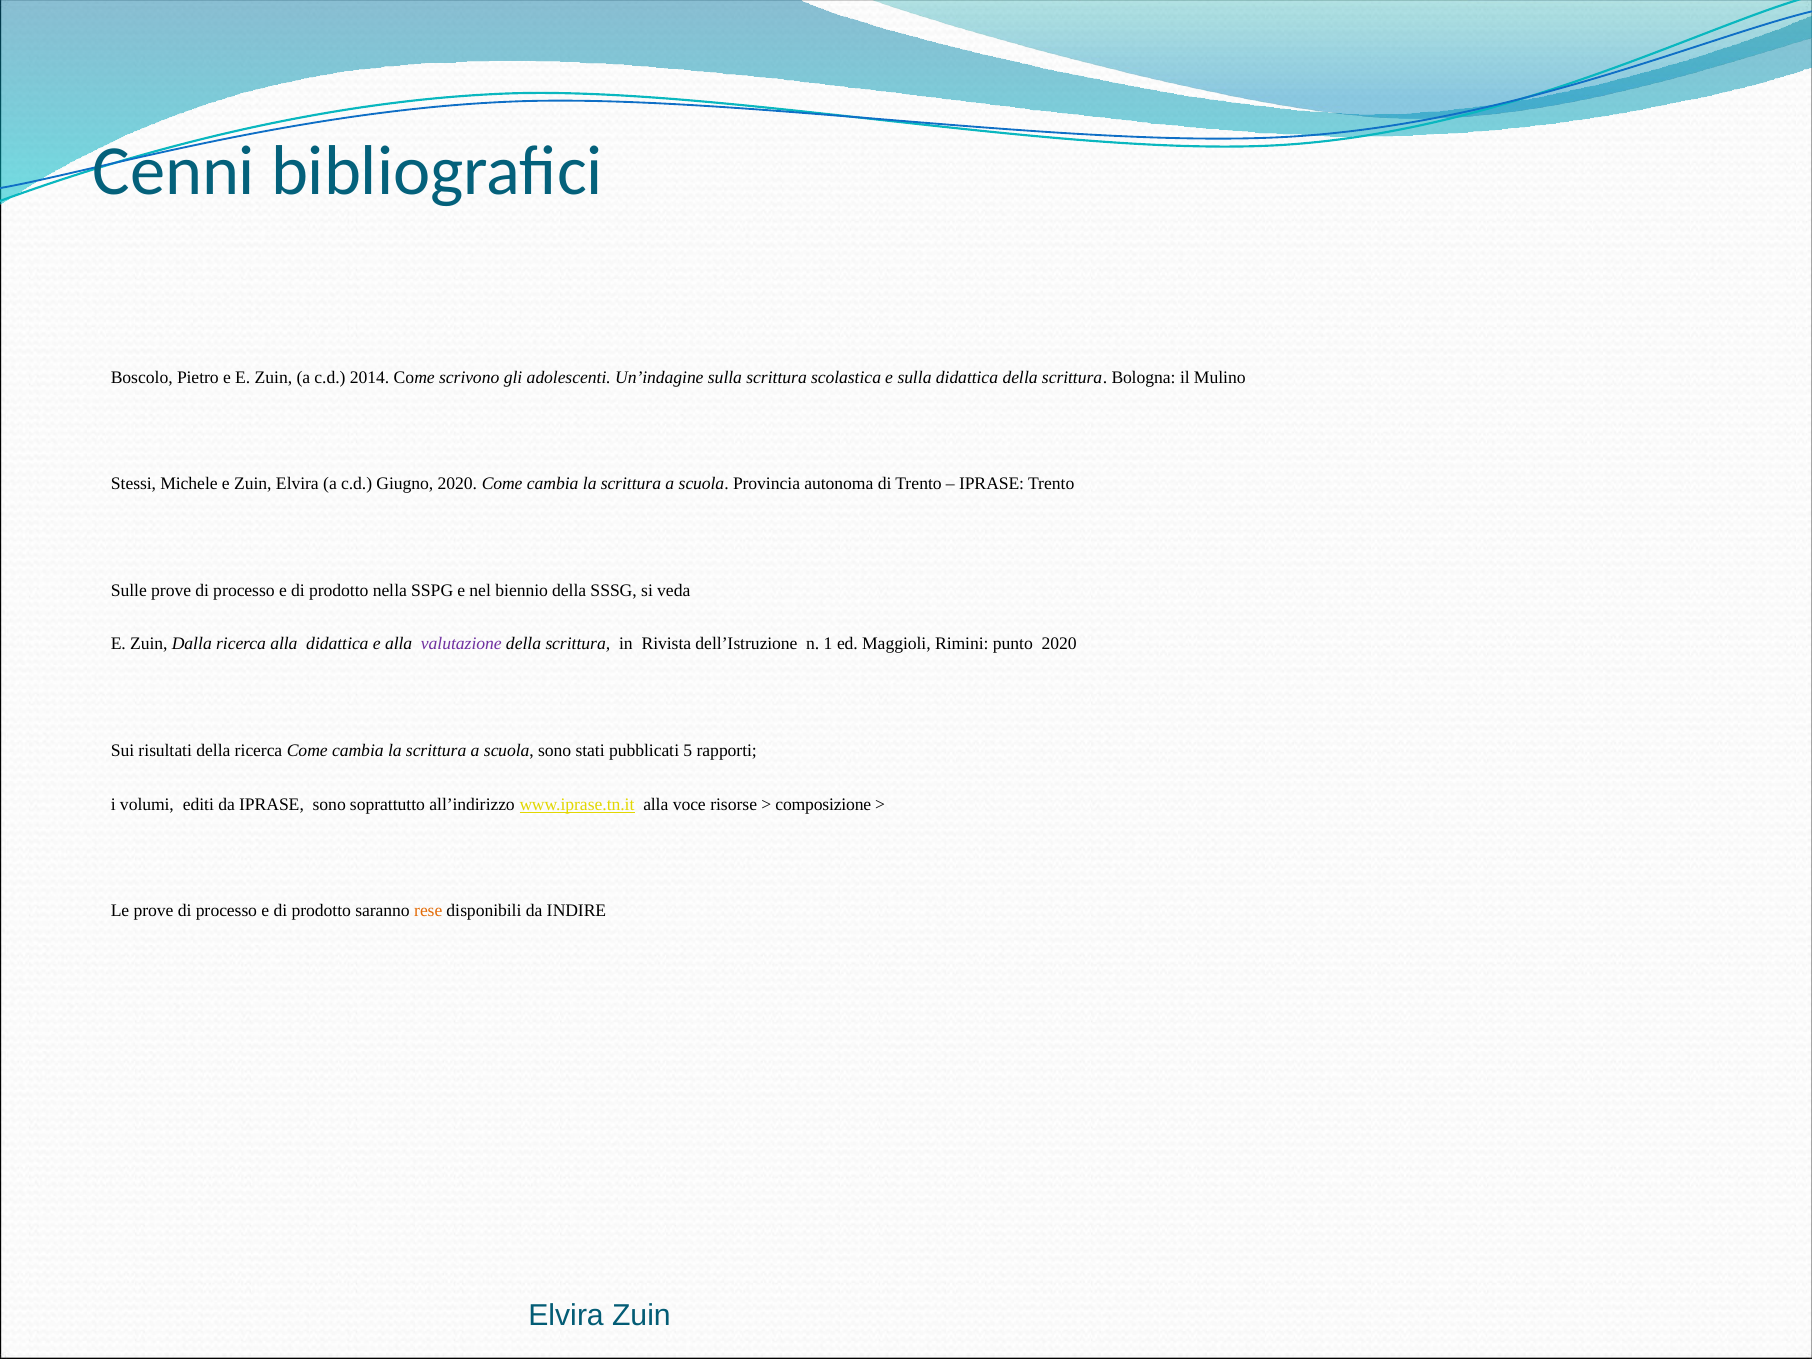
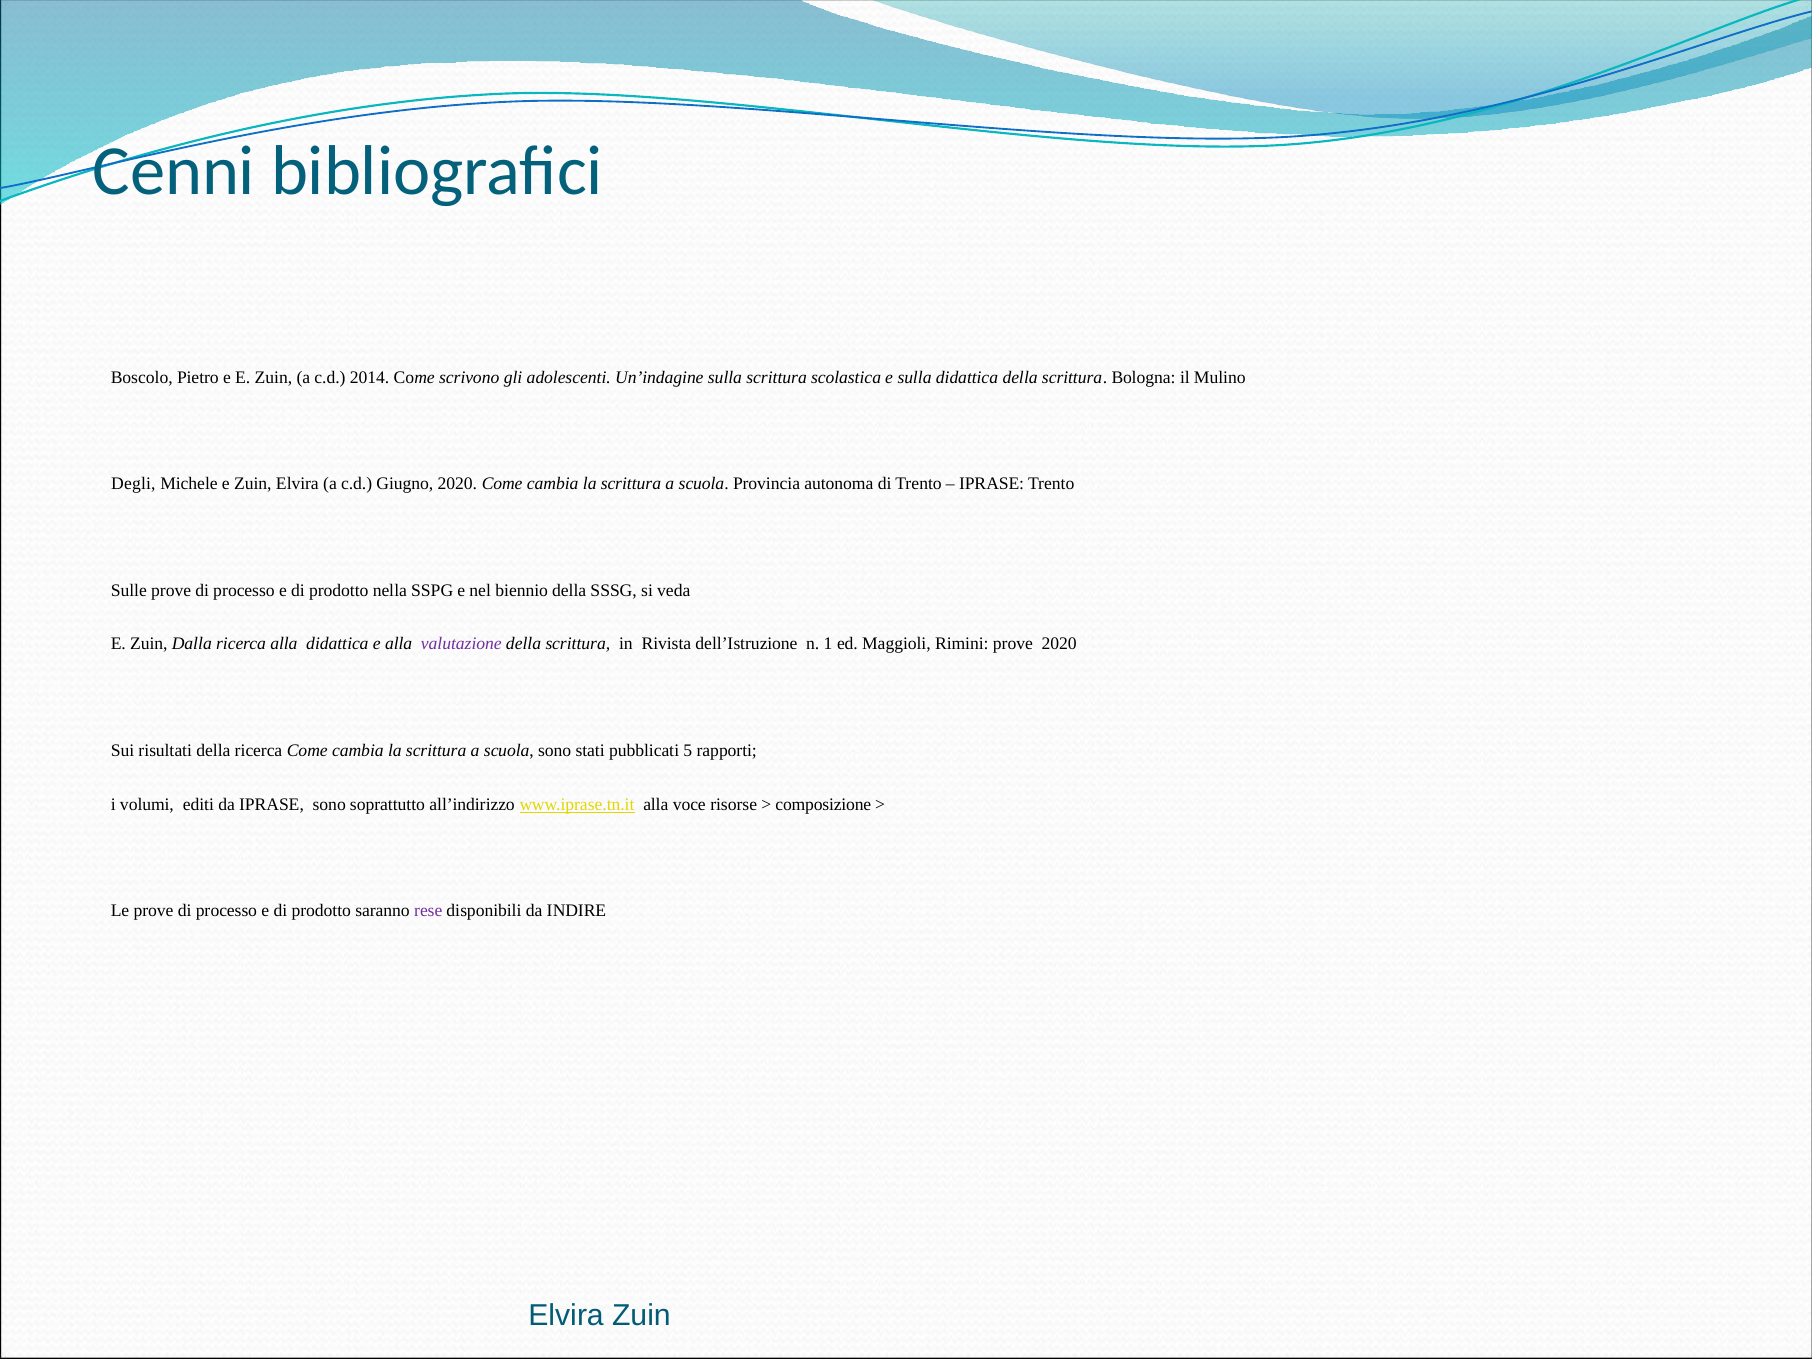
Stessi: Stessi -> Degli
Rimini punto: punto -> prove
rese colour: orange -> purple
